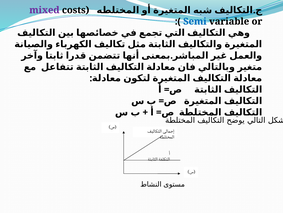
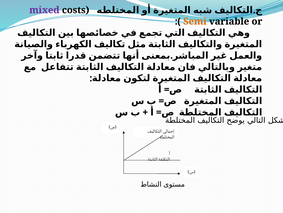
Semi colour: blue -> orange
